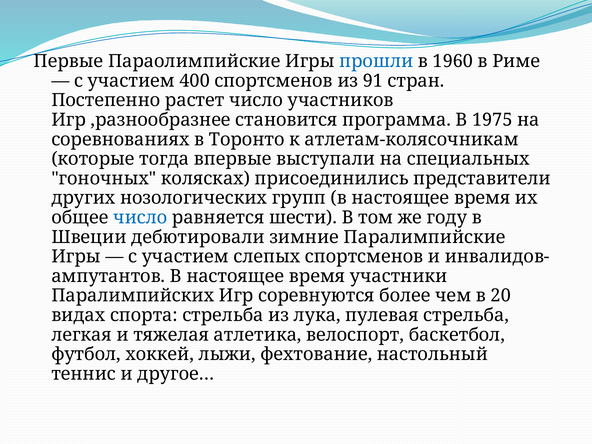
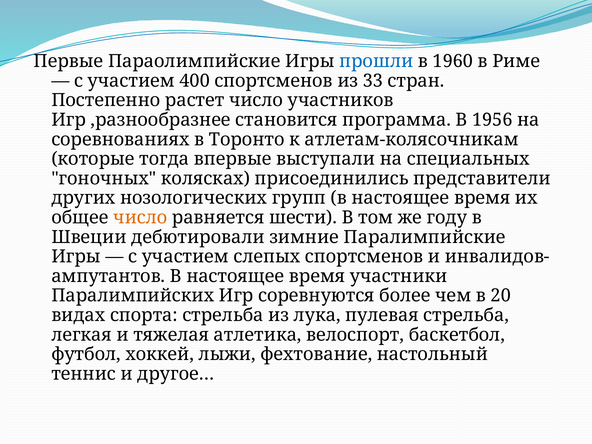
91: 91 -> 33
1975: 1975 -> 1956
число at (140, 218) colour: blue -> orange
